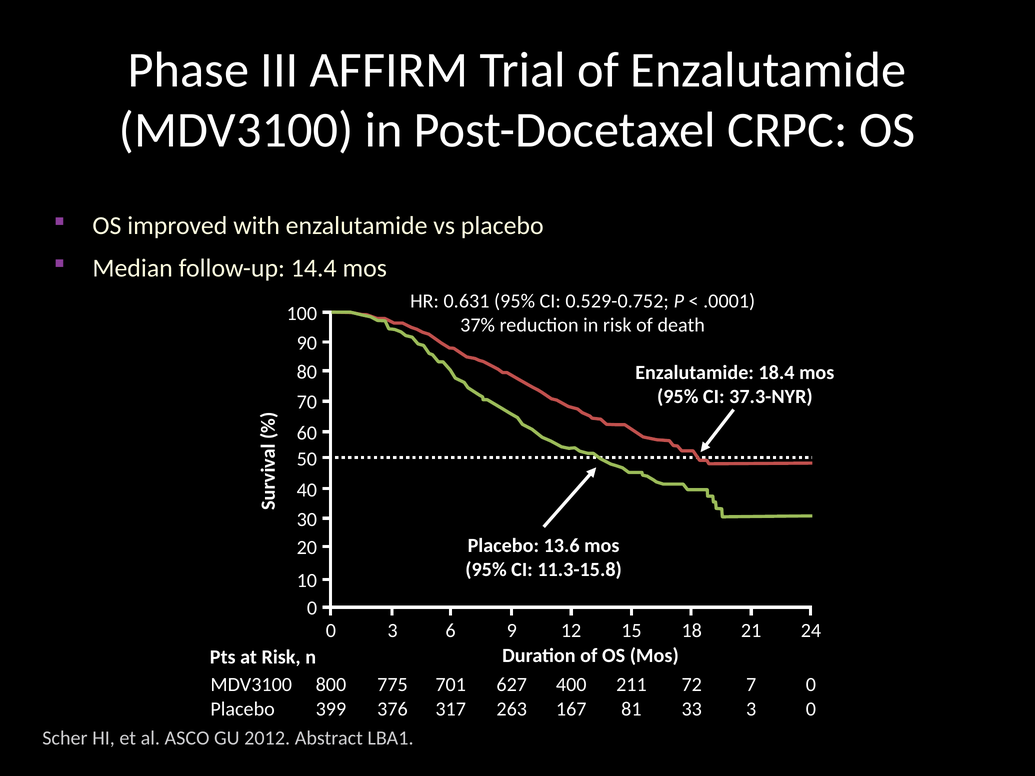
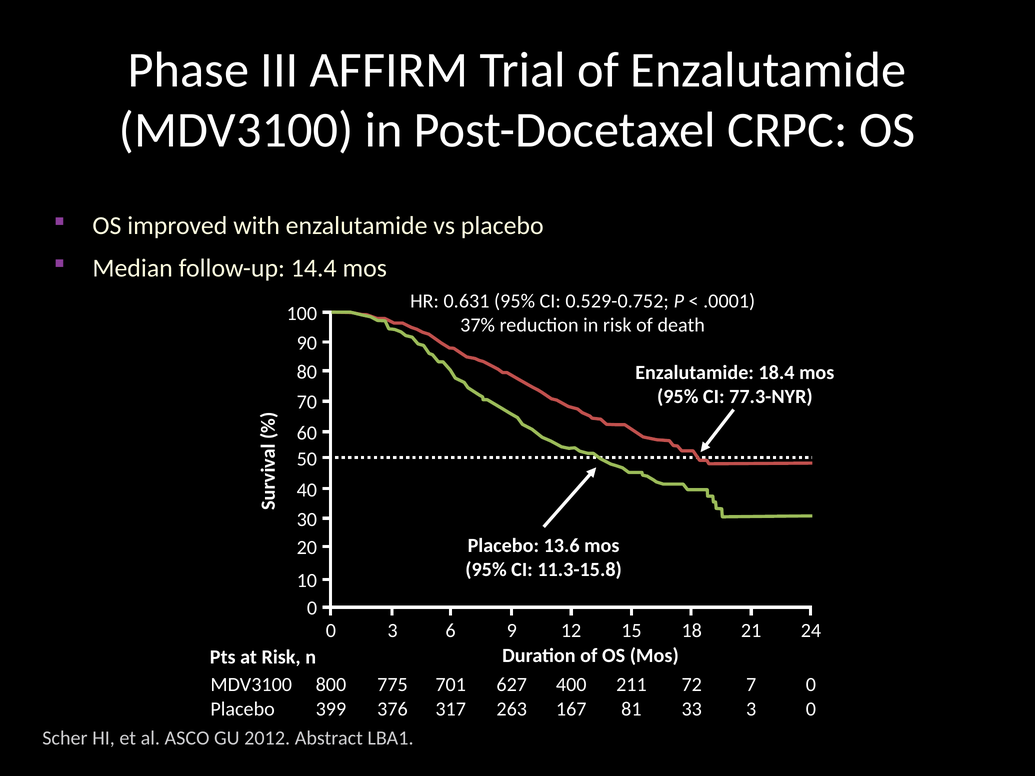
37.3-NYR: 37.3-NYR -> 77.3-NYR
